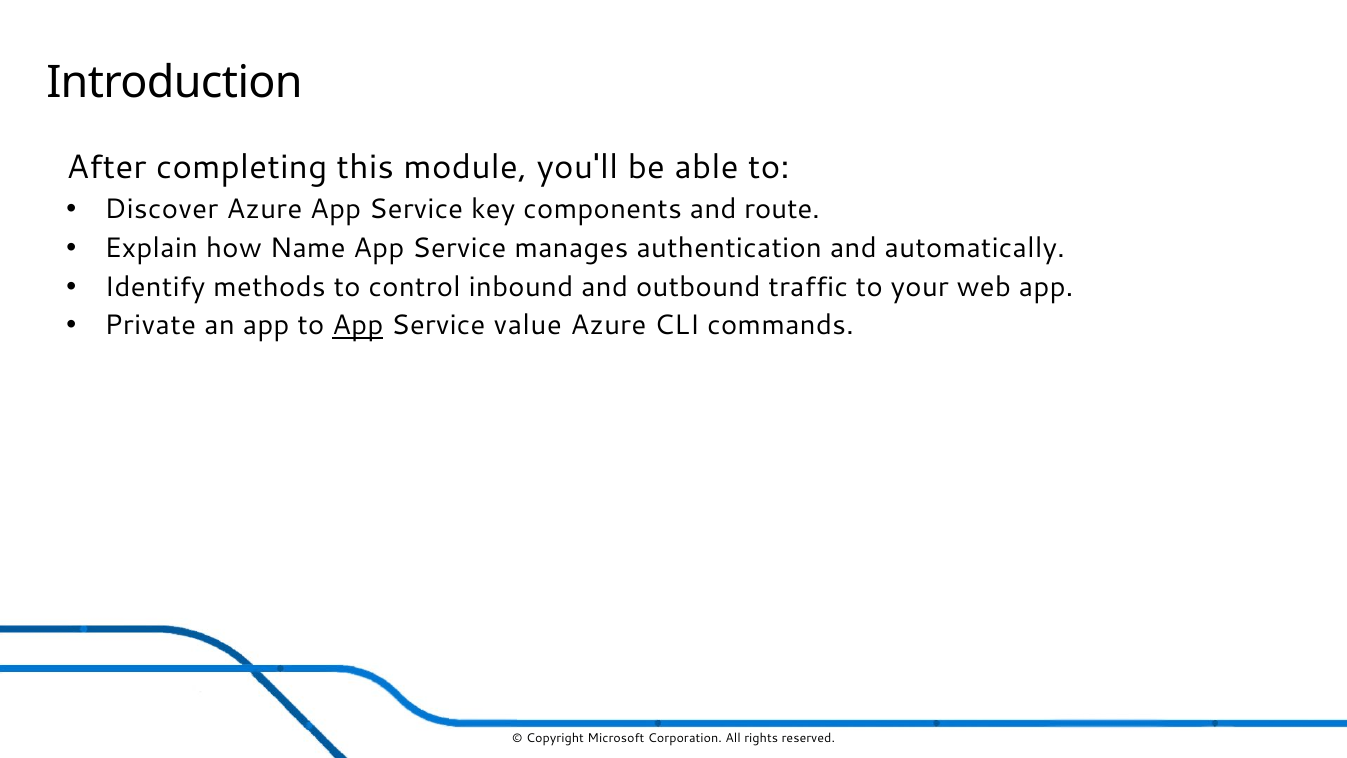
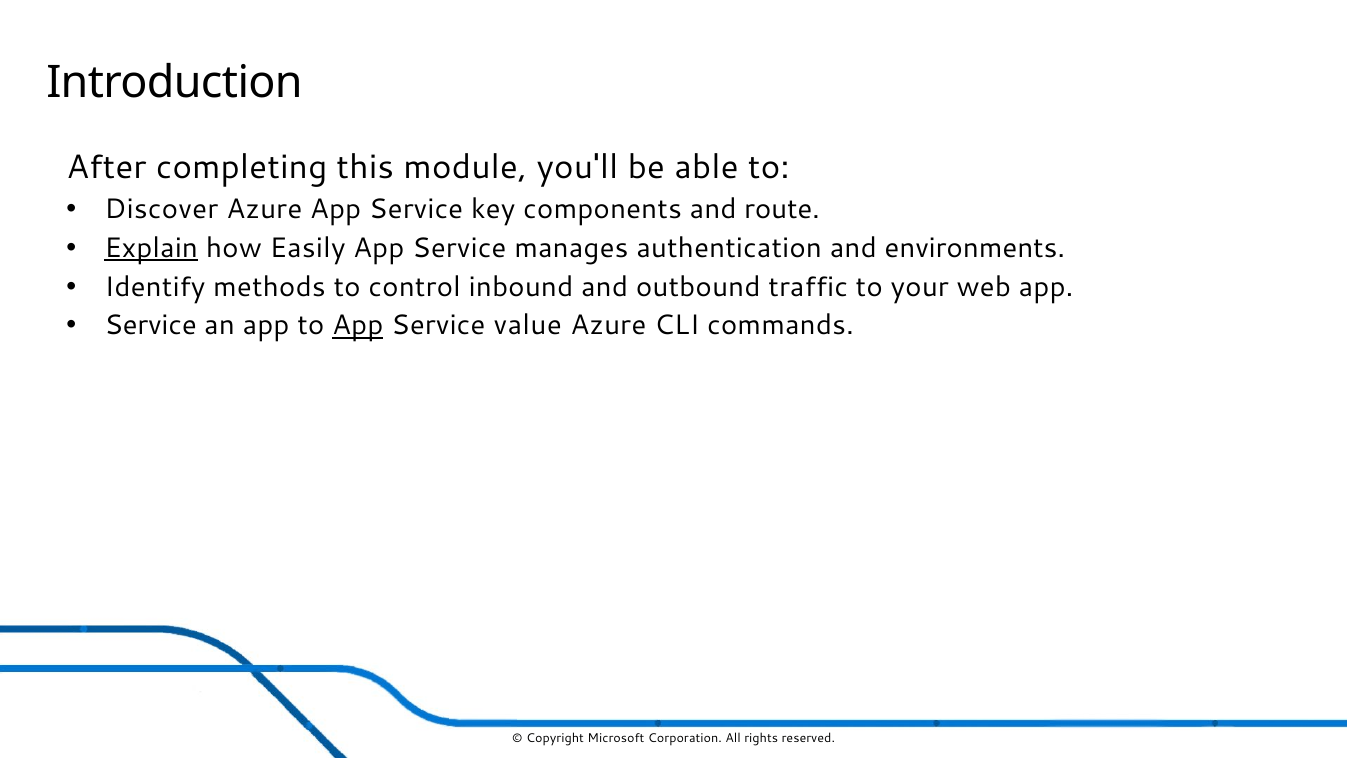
Explain underline: none -> present
Name: Name -> Easily
automatically: automatically -> environments
Private at (150, 326): Private -> Service
